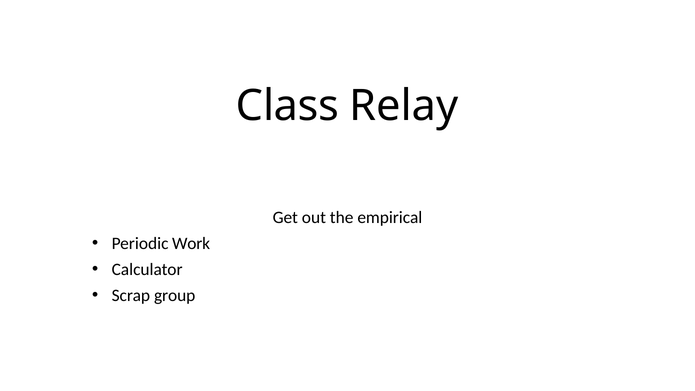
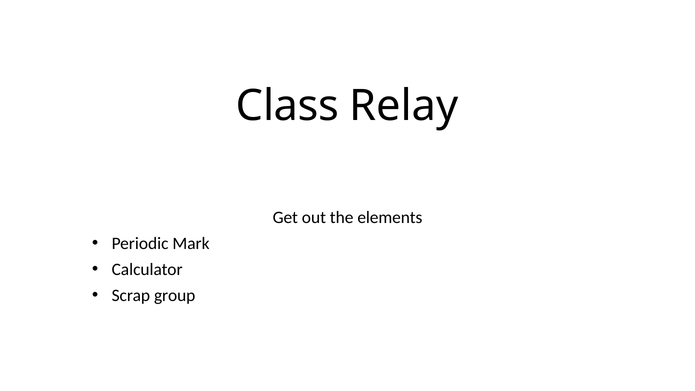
empirical: empirical -> elements
Work: Work -> Mark
